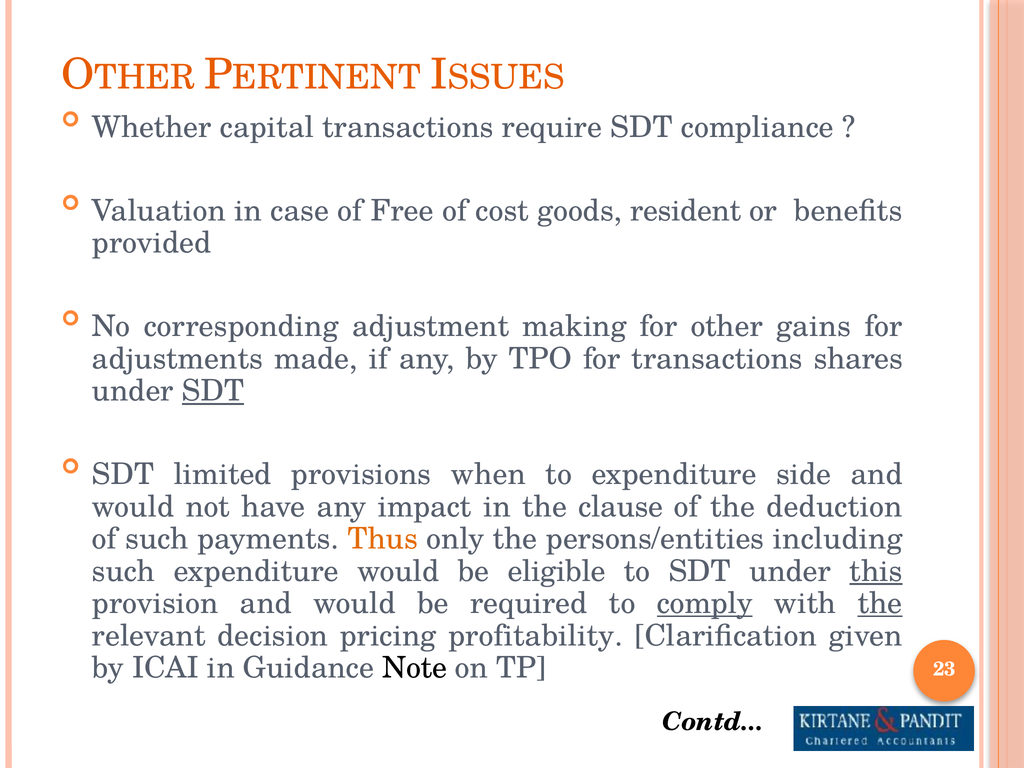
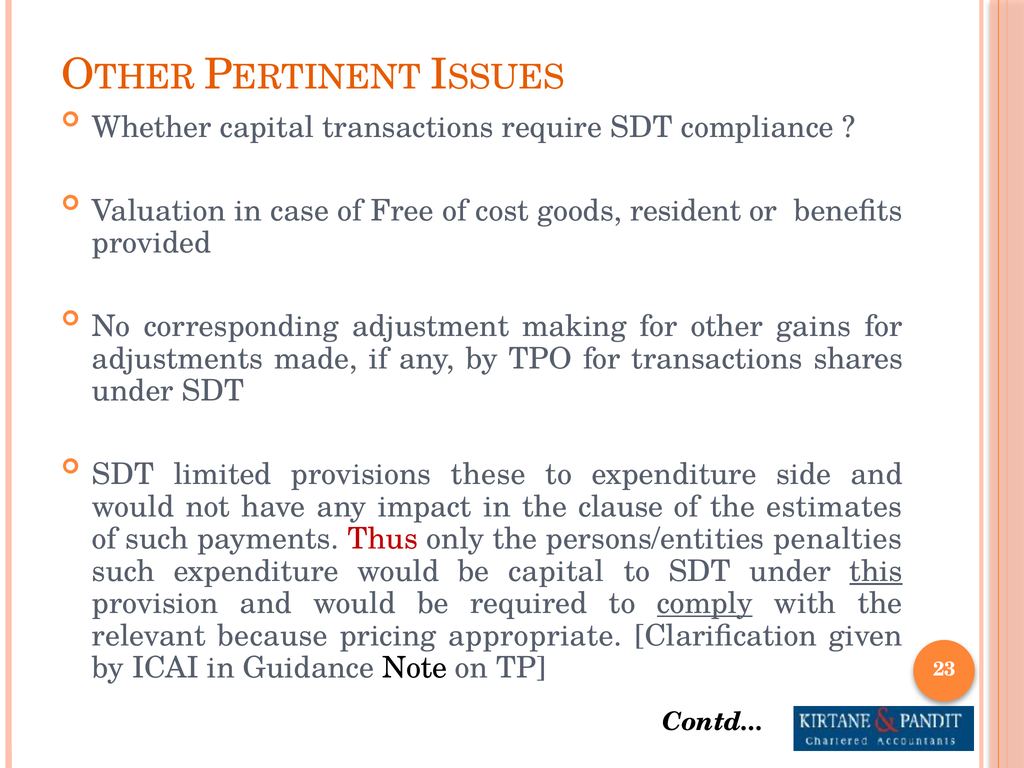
SDT at (213, 391) underline: present -> none
when: when -> these
deduction: deduction -> estimates
Thus colour: orange -> red
including: including -> penalties
be eligible: eligible -> capital
the at (880, 603) underline: present -> none
decision: decision -> because
profitability: profitability -> appropriate
